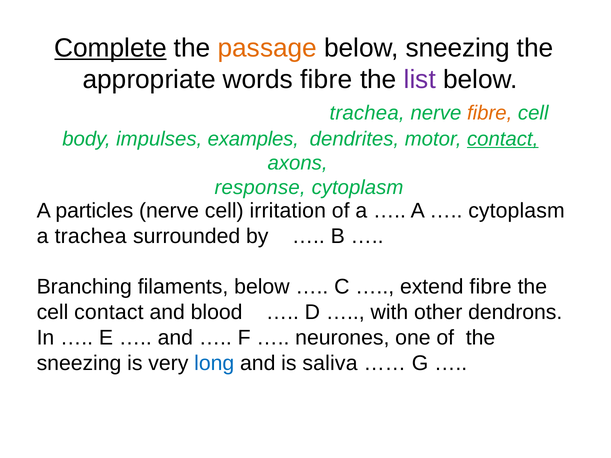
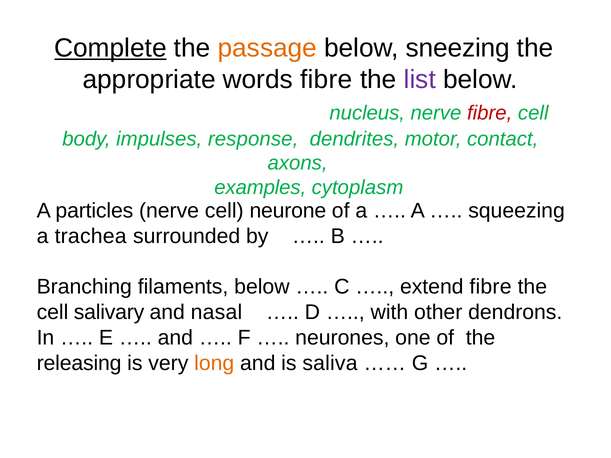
trachea at (367, 113): trachea -> nucleus
fibre at (490, 113) colour: orange -> red
examples: examples -> response
contact at (503, 139) underline: present -> none
response: response -> examples
irritation: irritation -> neurone
cytoplasm at (516, 211): cytoplasm -> squeezing
cell contact: contact -> salivary
blood: blood -> nasal
sneezing at (79, 363): sneezing -> releasing
long colour: blue -> orange
